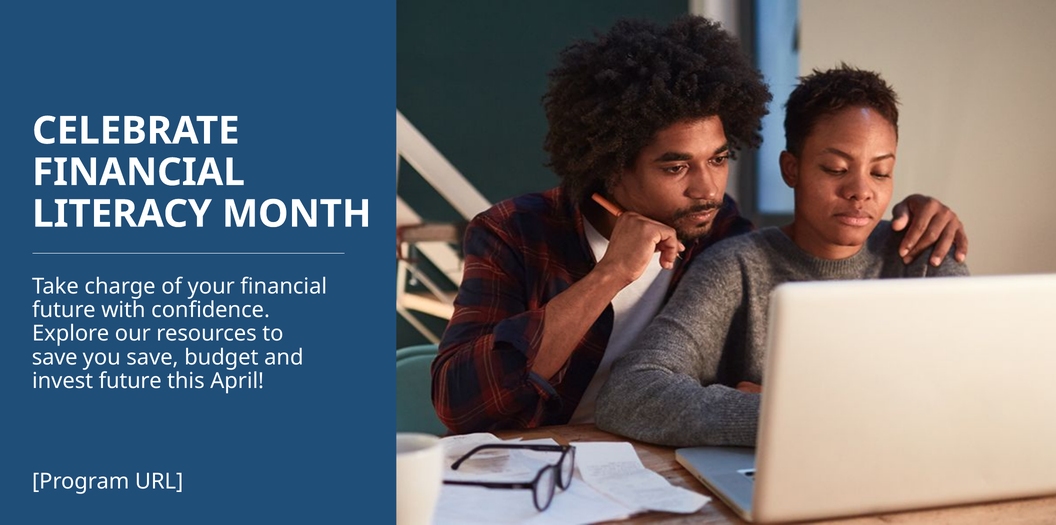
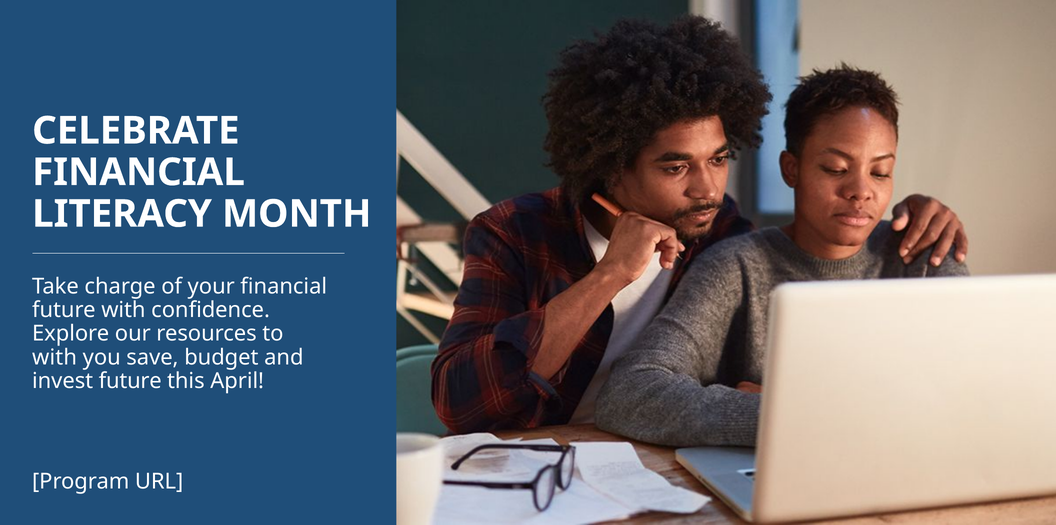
save at (55, 357): save -> with
